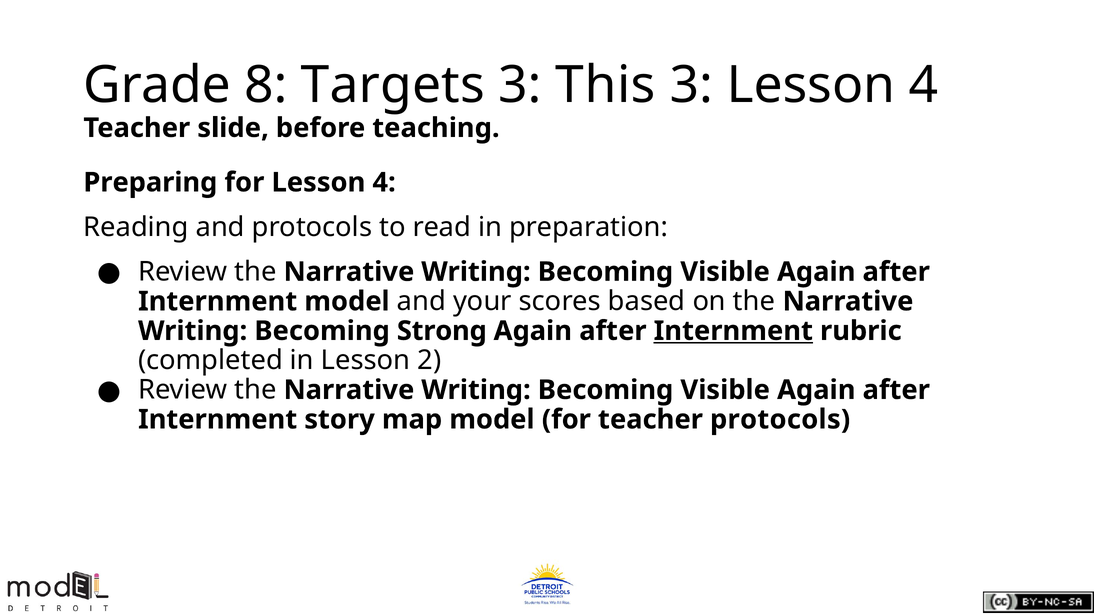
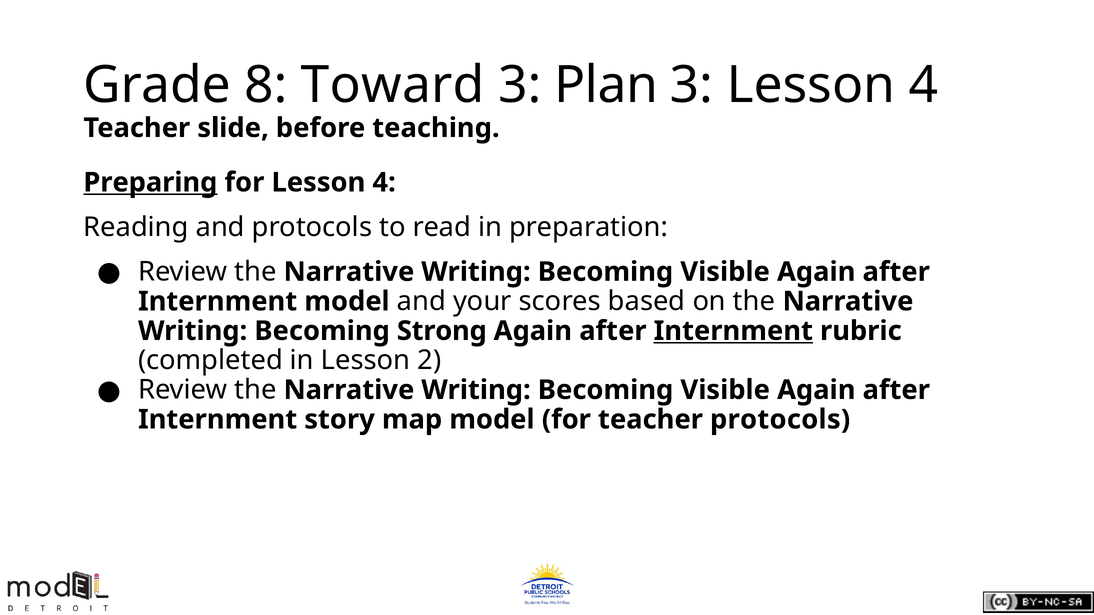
Targets: Targets -> Toward
This: This -> Plan
Preparing underline: none -> present
